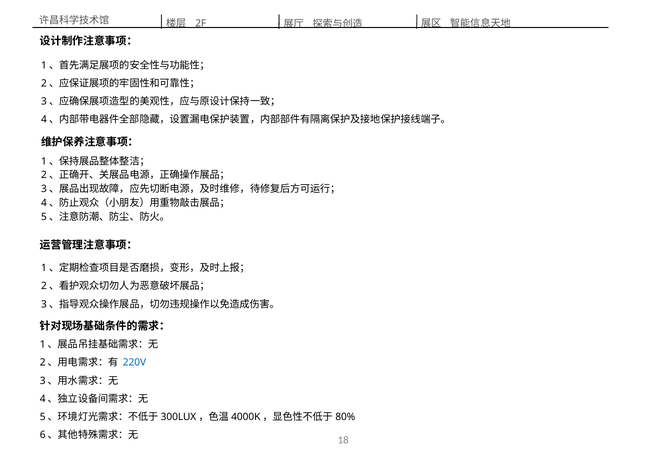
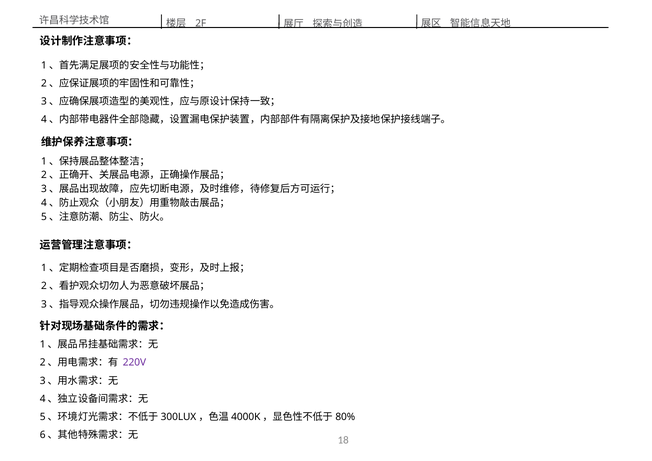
220V colour: blue -> purple
